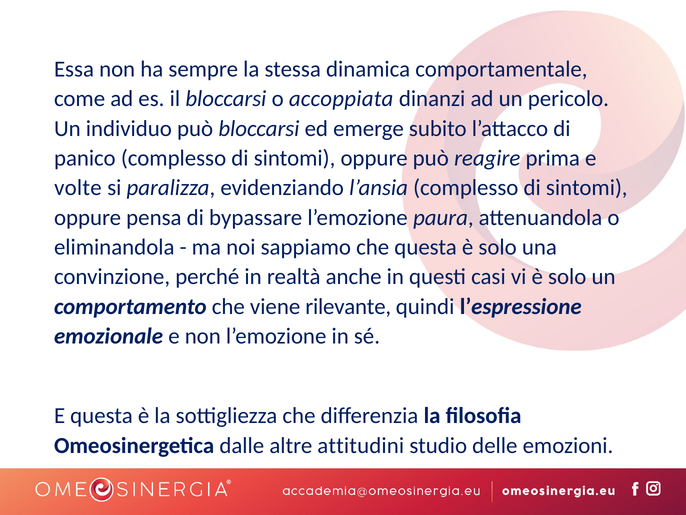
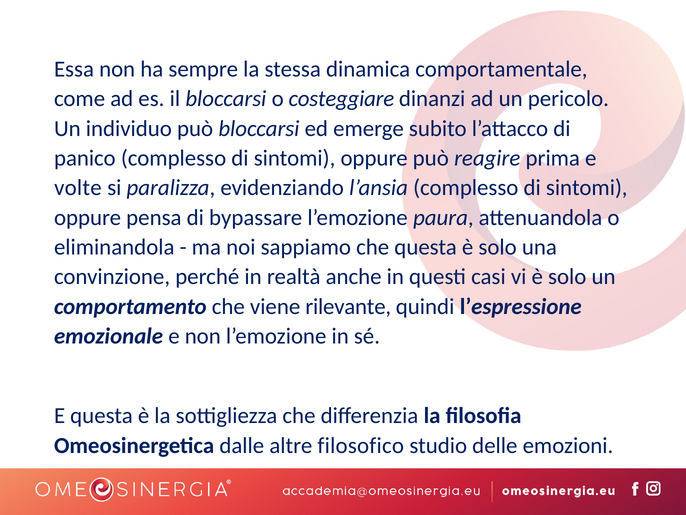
accoppiata: accoppiata -> costeggiare
attitudini: attitudini -> filosofico
